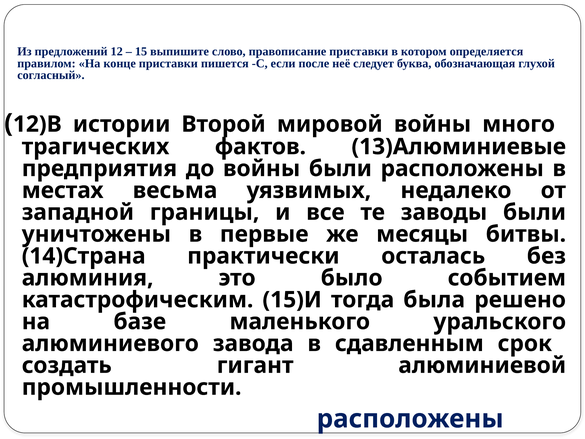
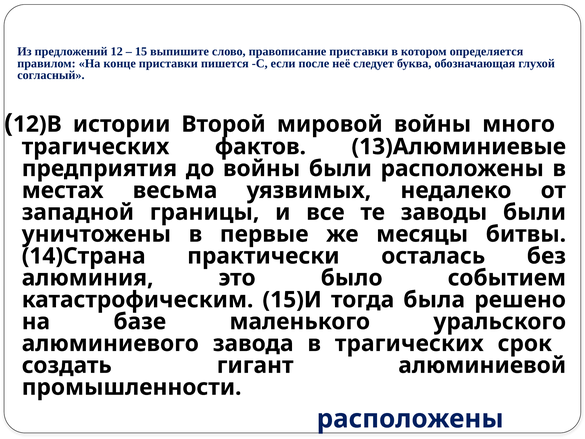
в сдавленным: сдавленным -> трагических
